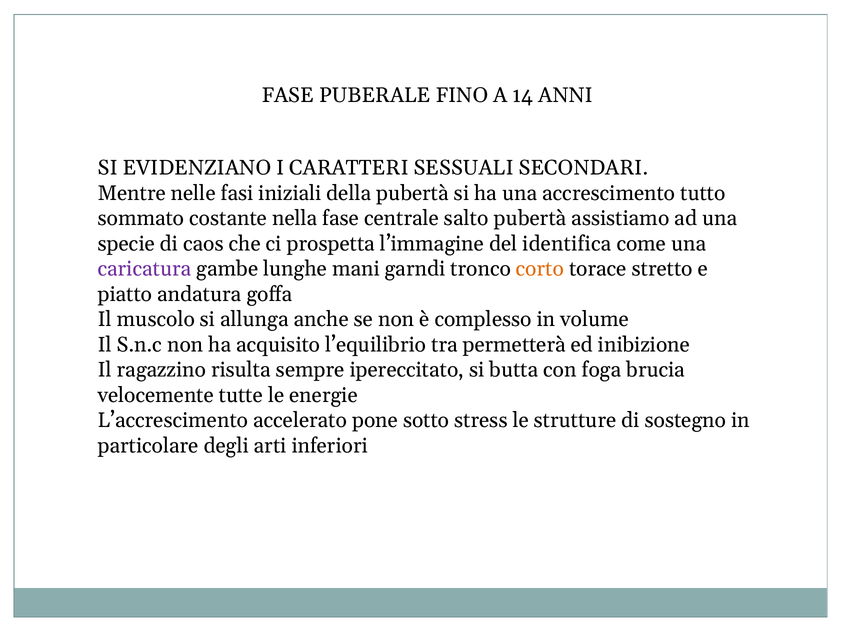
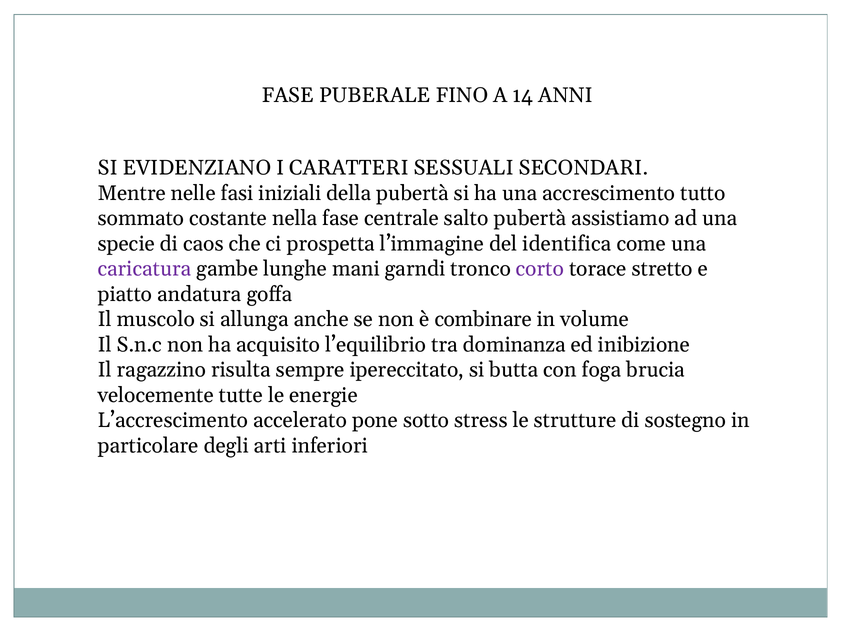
corto colour: orange -> purple
complesso: complesso -> combinare
permetterà: permetterà -> dominanza
